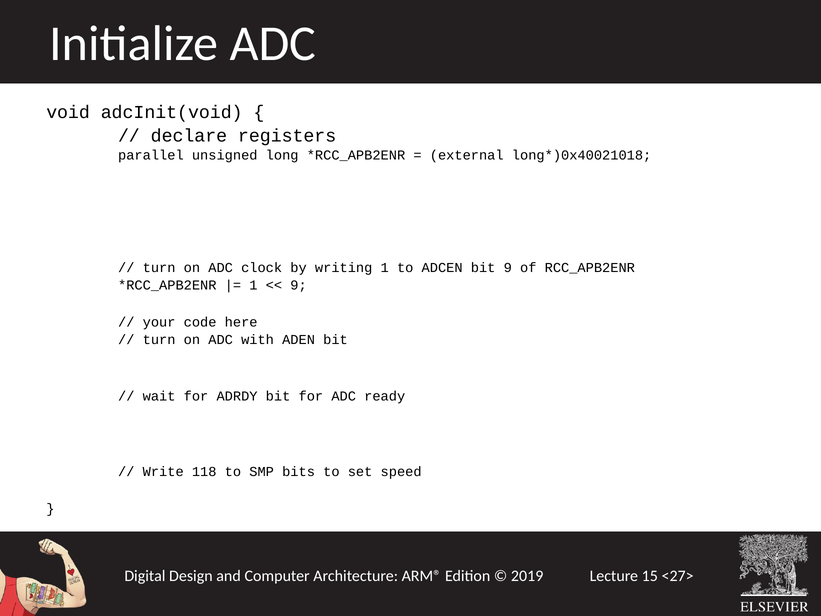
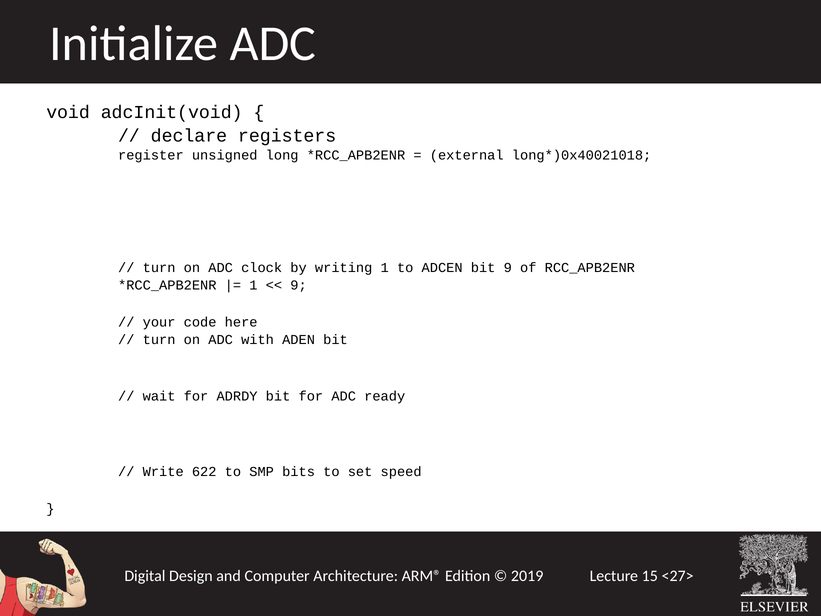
parallel: parallel -> register
118: 118 -> 622
